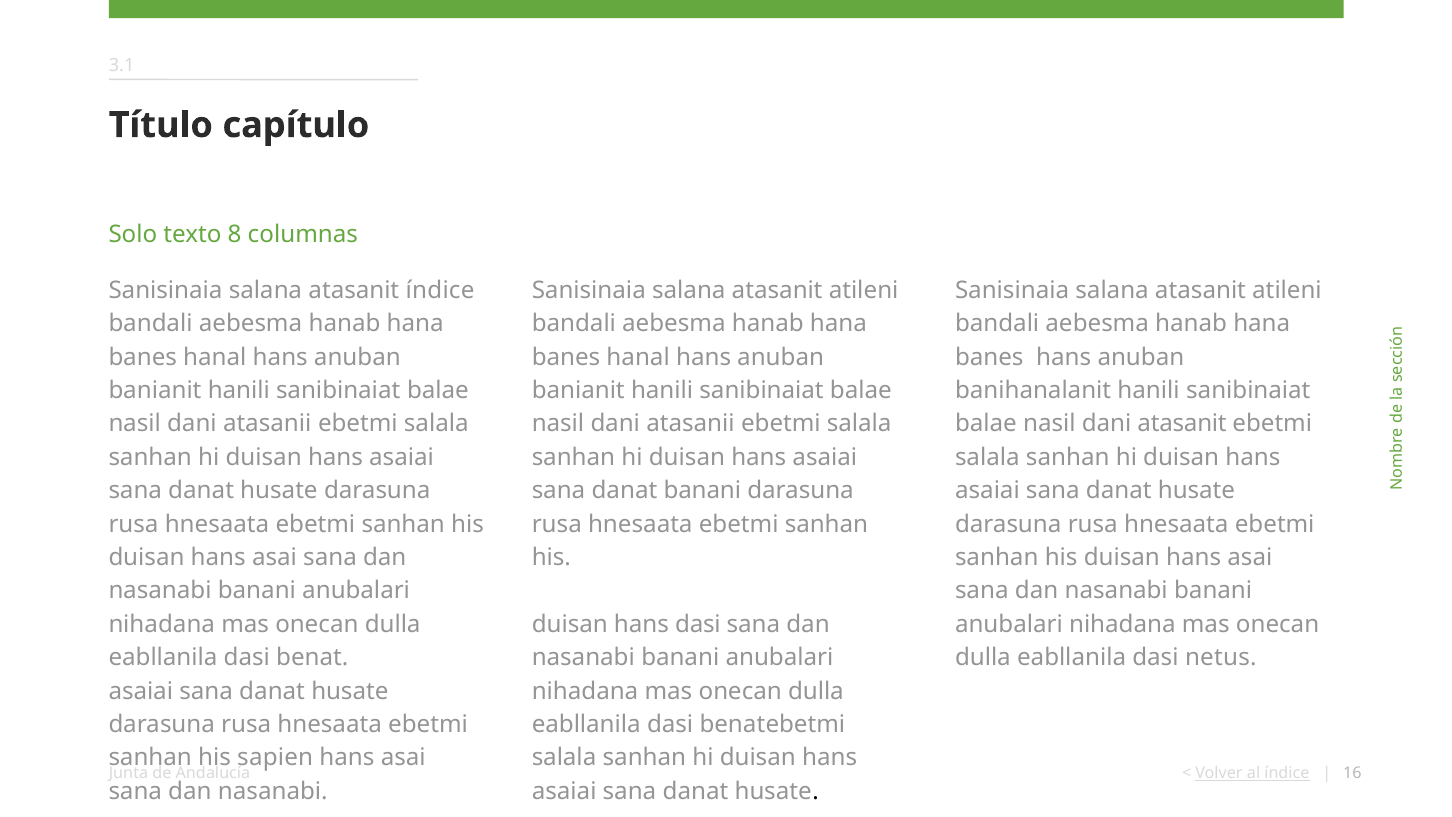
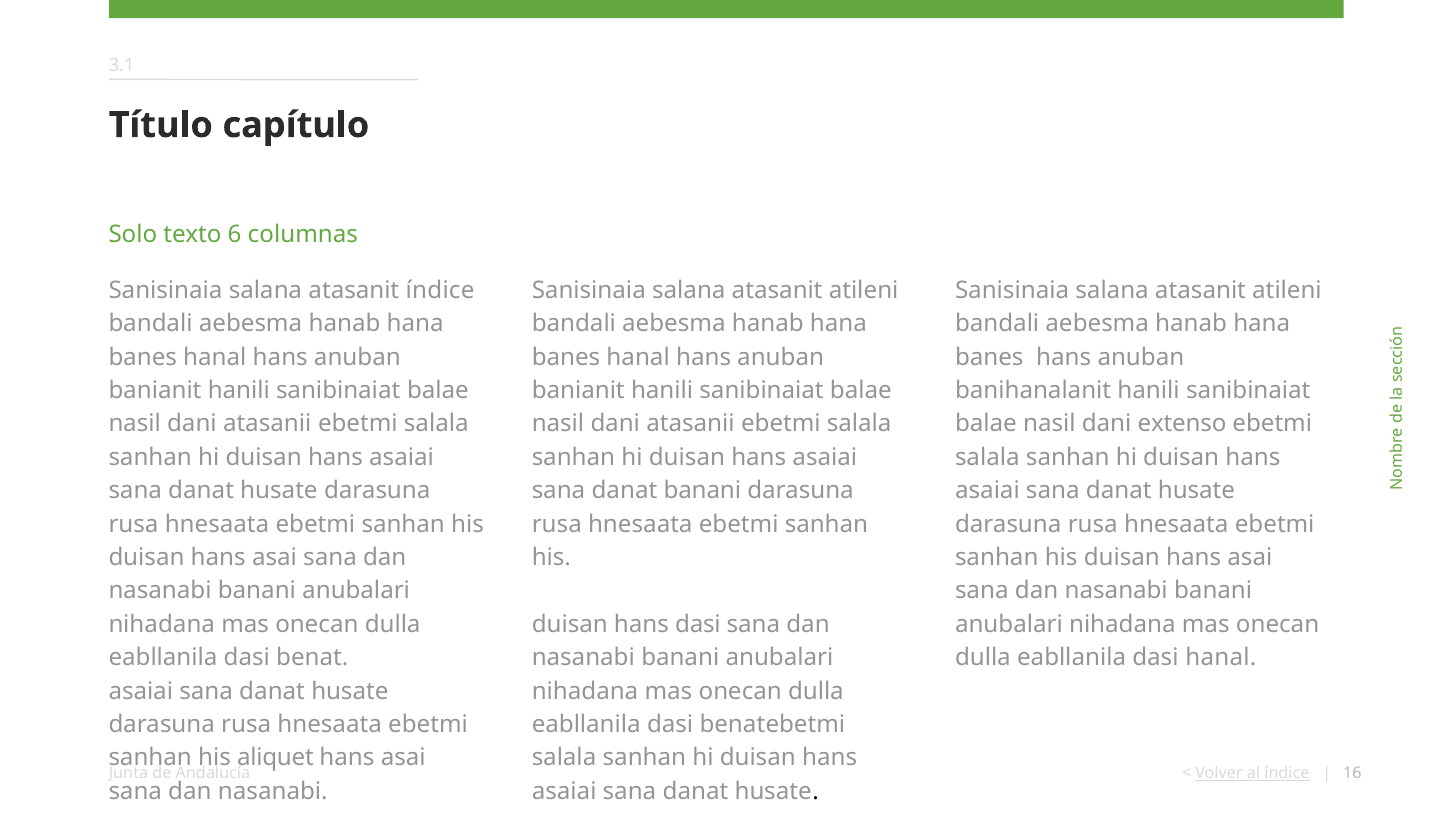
8: 8 -> 6
dani atasanit: atasanit -> extenso
dasi netus: netus -> hanal
sapien: sapien -> aliquet
